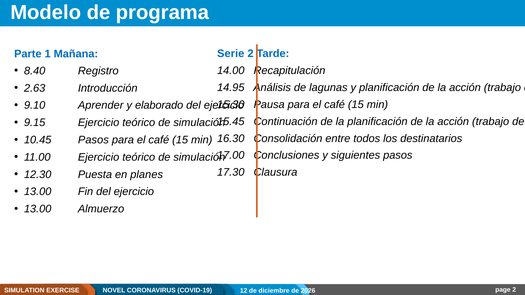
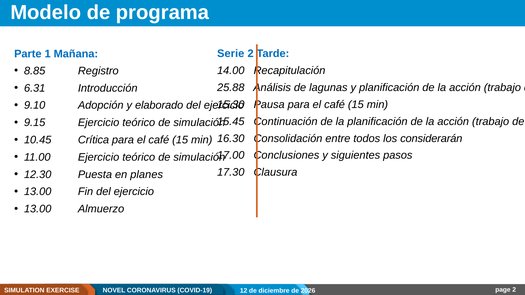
8.40: 8.40 -> 8.85
14.95: 14.95 -> 25.88
2.63: 2.63 -> 6.31
Aprender: Aprender -> Adopción
destinatarios: destinatarios -> considerarán
10.45 Pasos: Pasos -> Crítica
